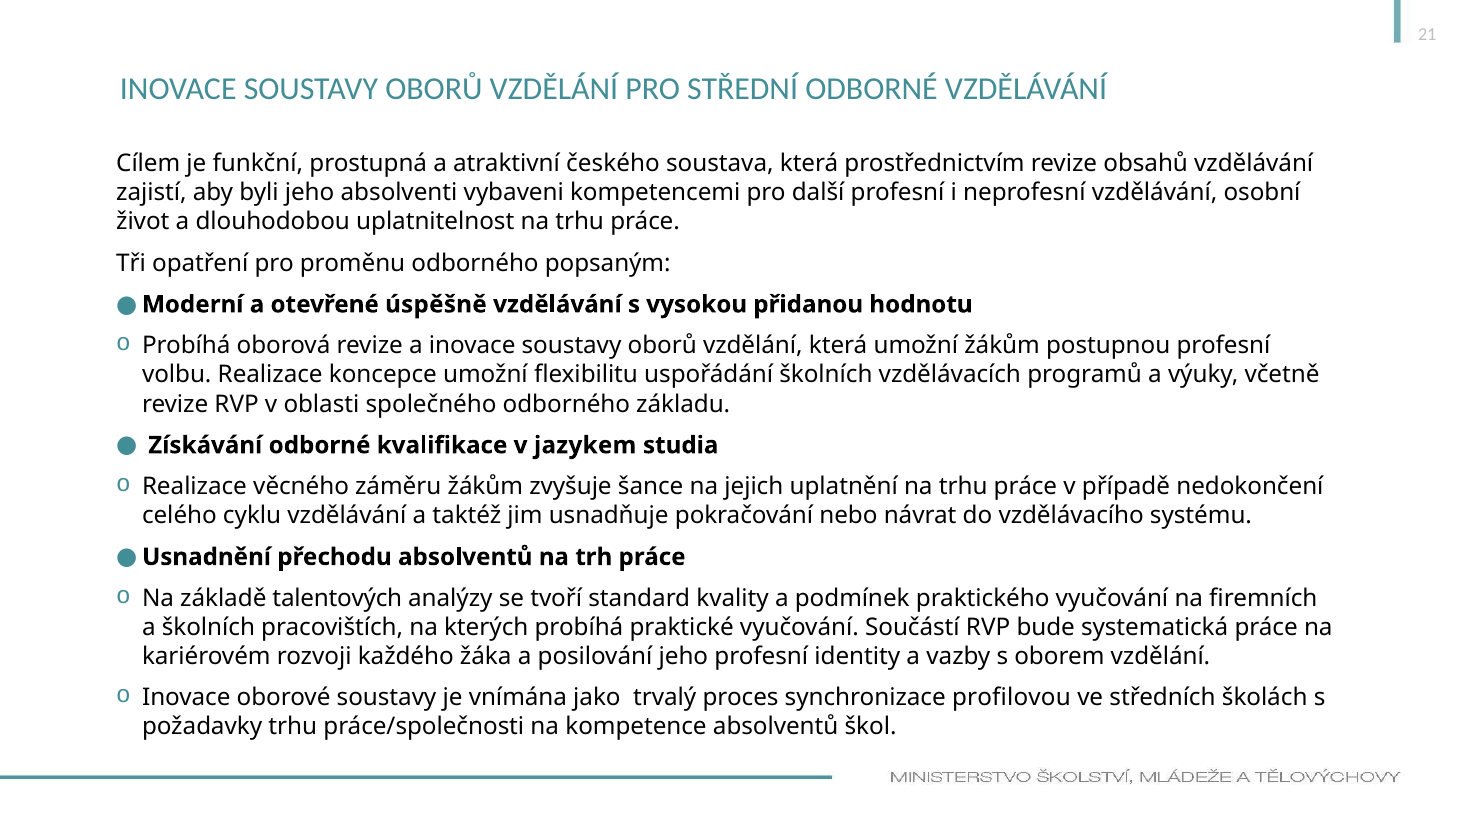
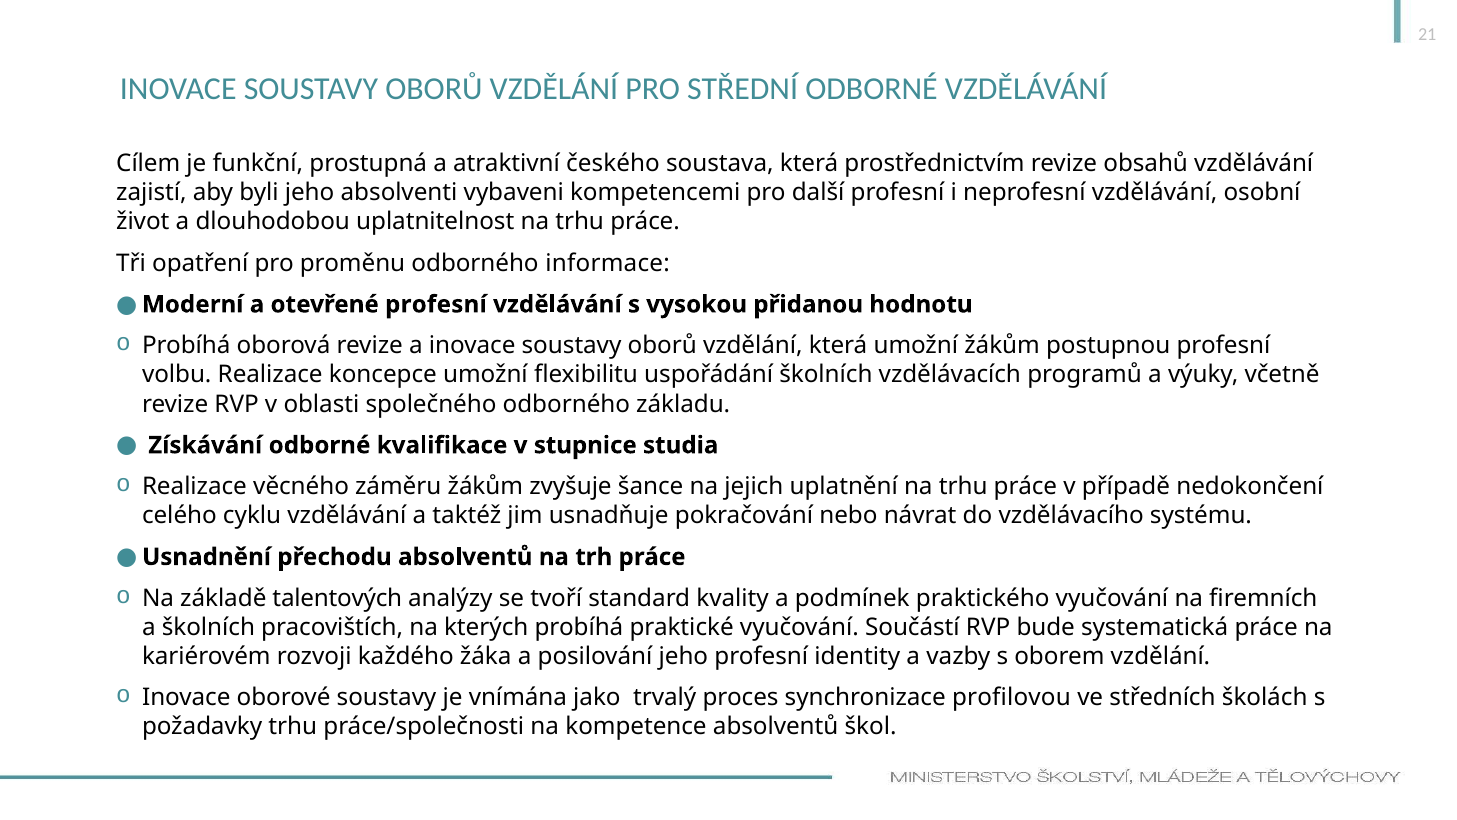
popsaným: popsaným -> informace
otevřené úspěšně: úspěšně -> profesní
jazykem: jazykem -> stupnice
